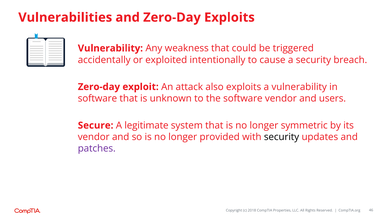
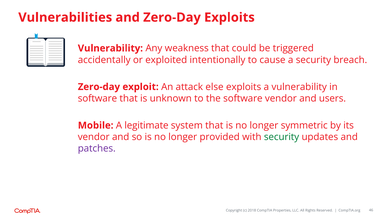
also: also -> else
Secure: Secure -> Mobile
security at (282, 137) colour: black -> green
